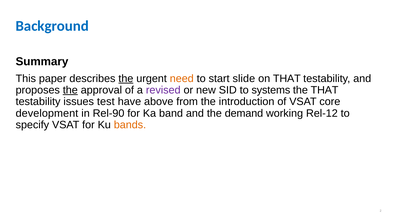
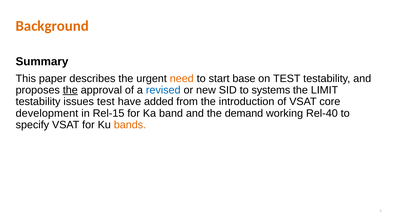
Background colour: blue -> orange
the at (126, 79) underline: present -> none
slide: slide -> base
on THAT: THAT -> TEST
revised colour: purple -> blue
the THAT: THAT -> LIMIT
above: above -> added
Rel-90: Rel-90 -> Rel-15
Rel-12: Rel-12 -> Rel-40
